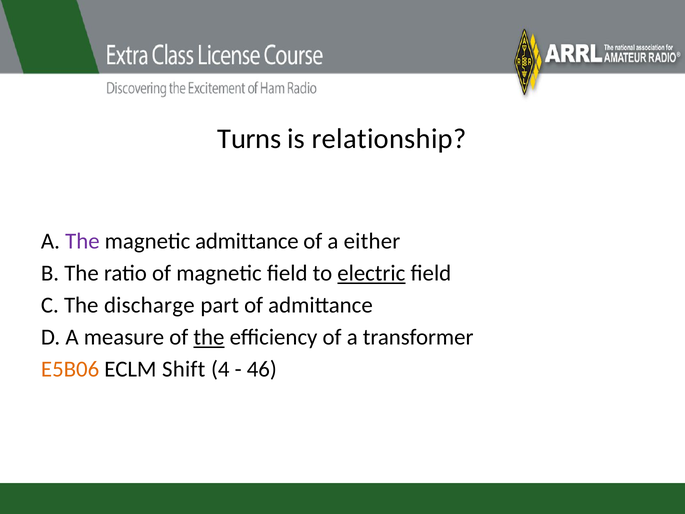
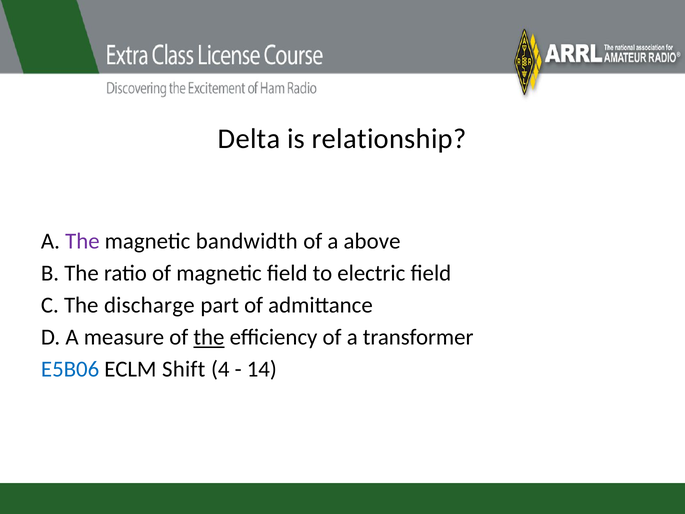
Turns: Turns -> Delta
magnetic admittance: admittance -> bandwidth
either: either -> above
electric underline: present -> none
E5B06 colour: orange -> blue
46: 46 -> 14
